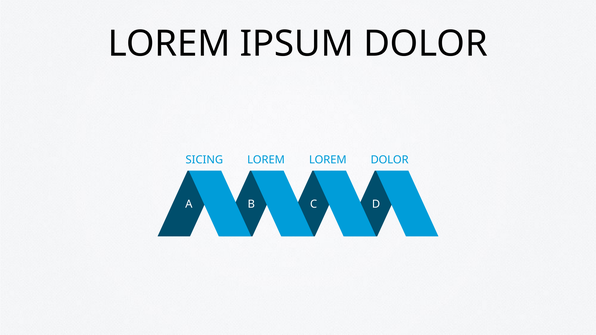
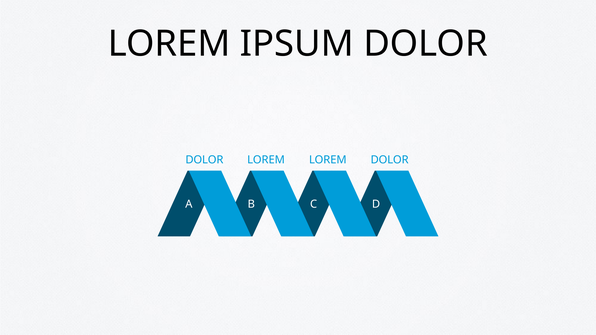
SICING at (204, 160): SICING -> DOLOR
